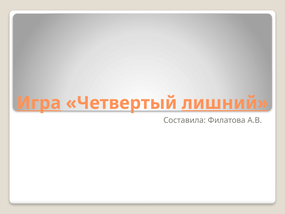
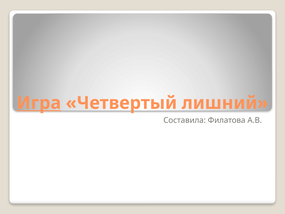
лишний underline: present -> none
